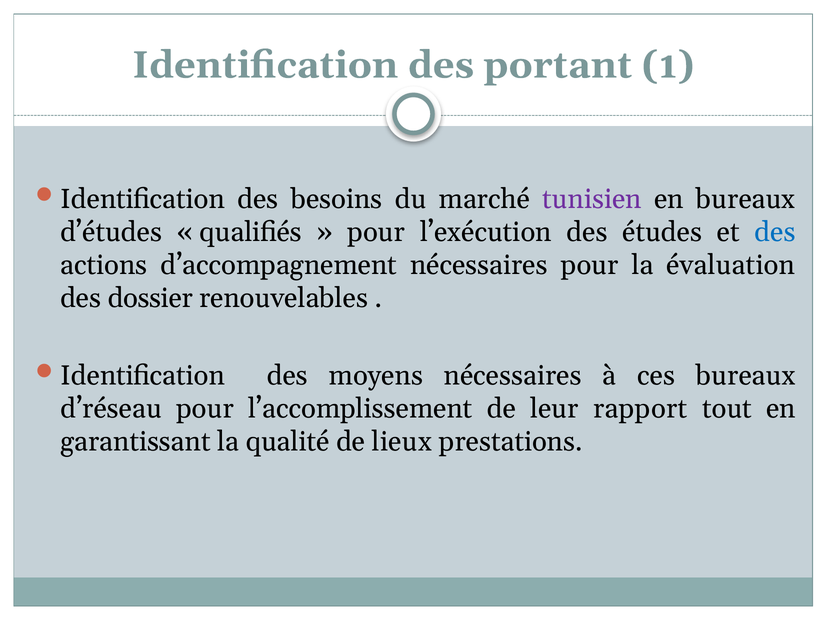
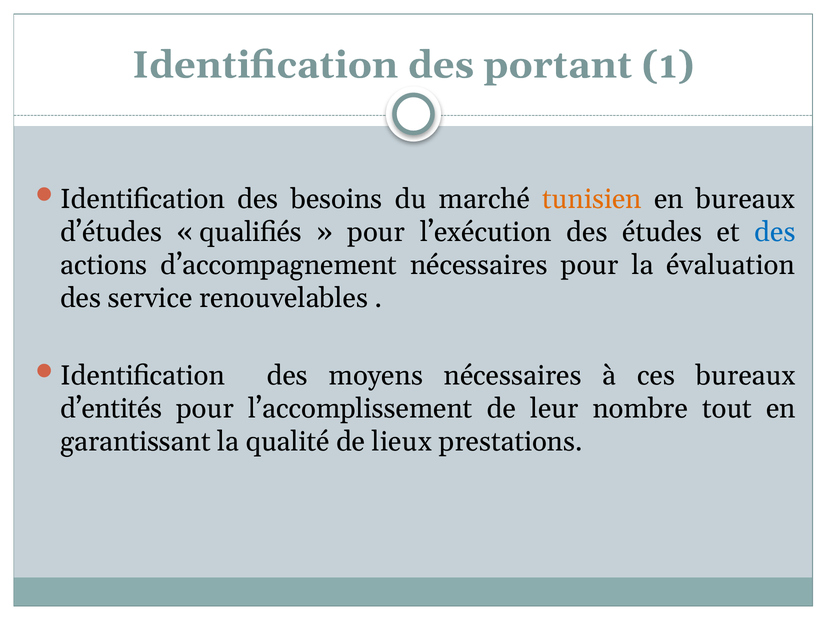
tunisien colour: purple -> orange
dossier: dossier -> service
d’réseau: d’réseau -> d’entités
rapport: rapport -> nombre
